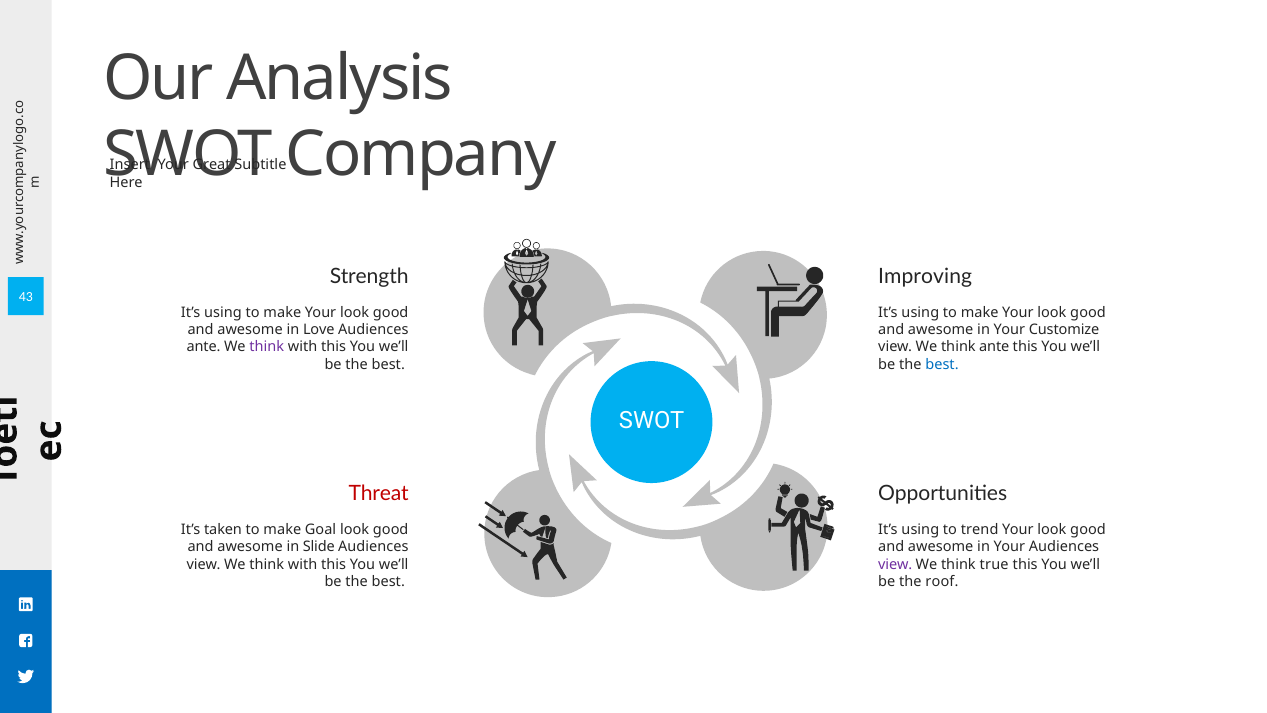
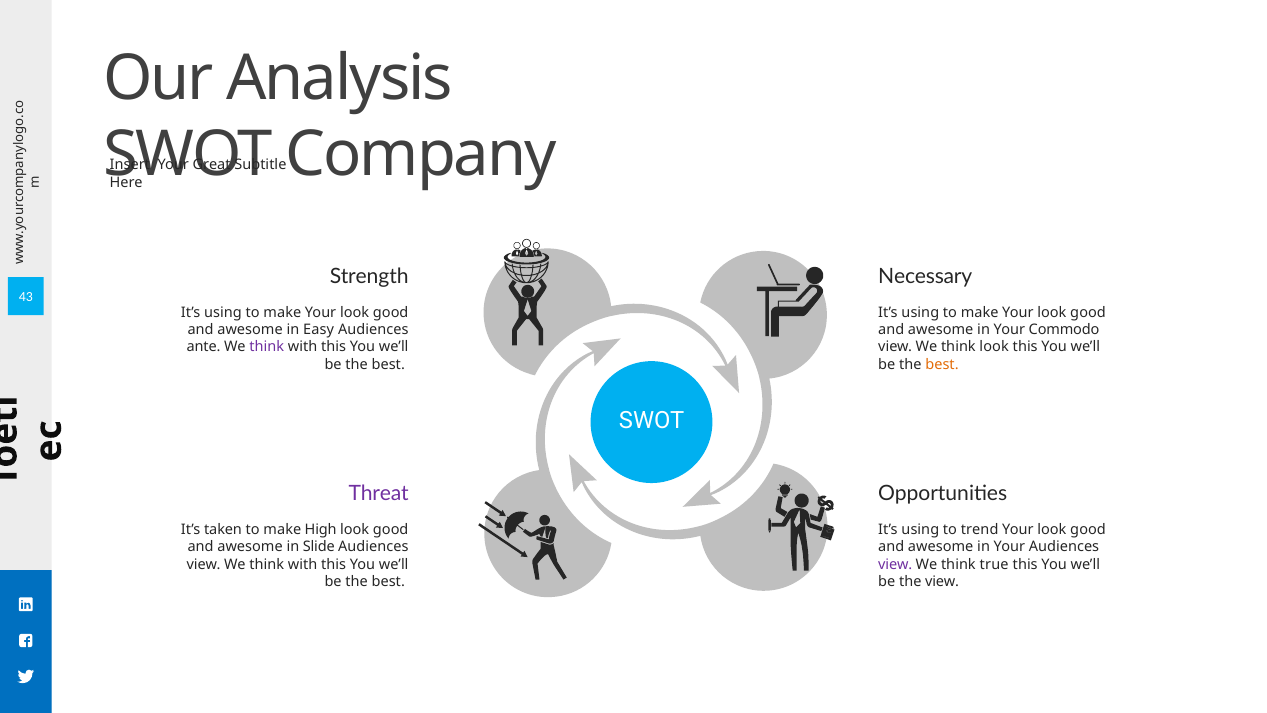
Improving: Improving -> Necessary
Love: Love -> Easy
Customize: Customize -> Commodo
think ante: ante -> look
best at (942, 364) colour: blue -> orange
Threat colour: red -> purple
Goal: Goal -> High
the roof: roof -> view
